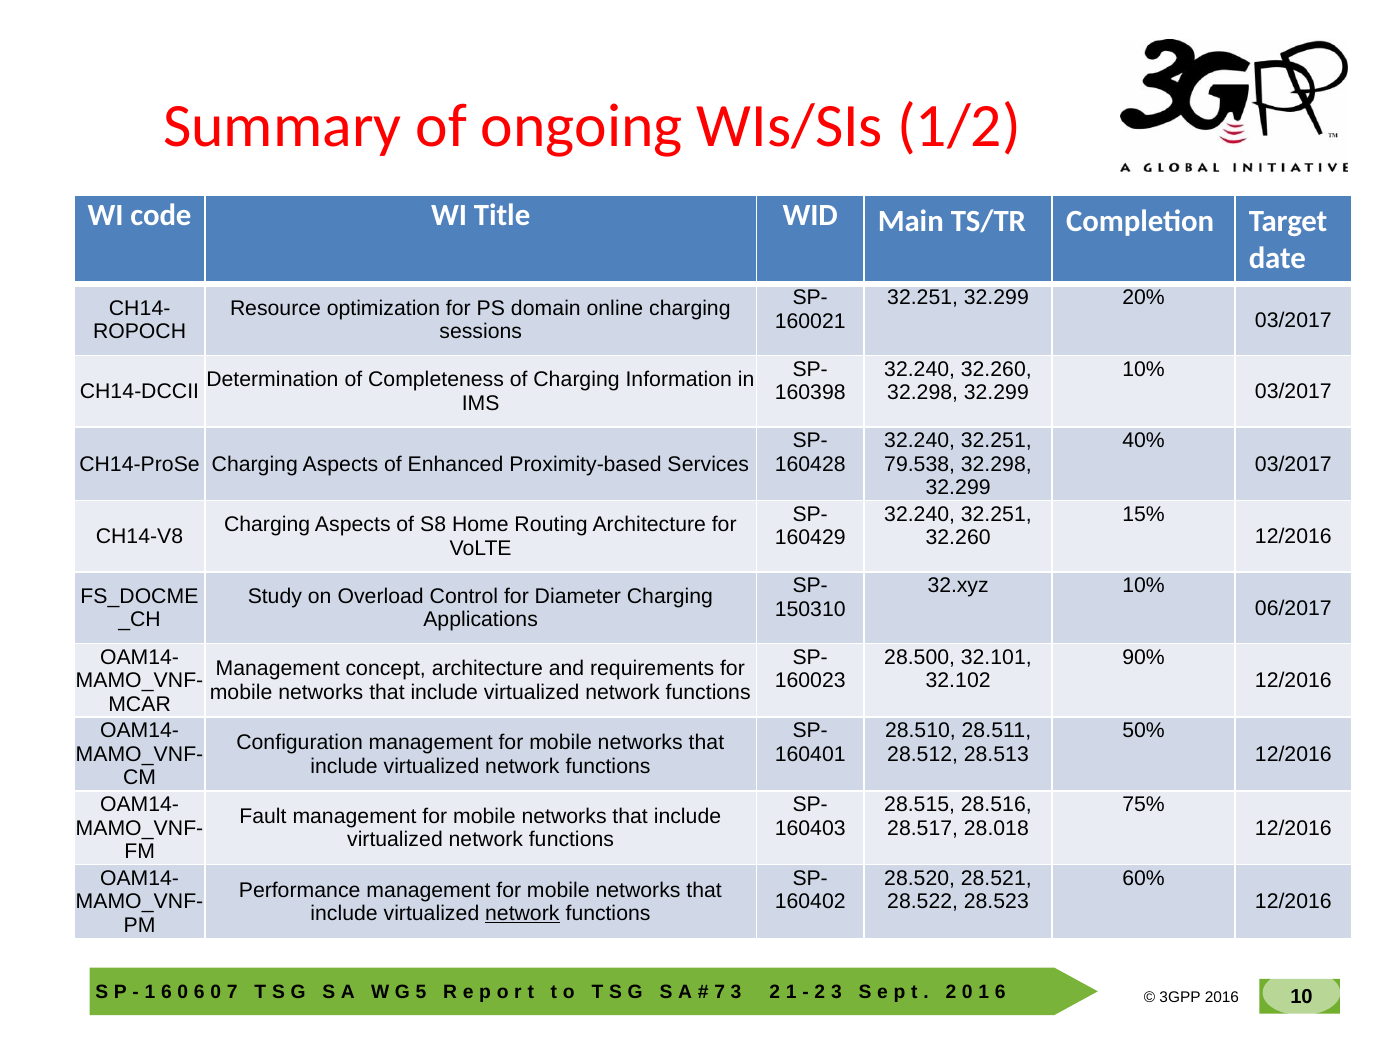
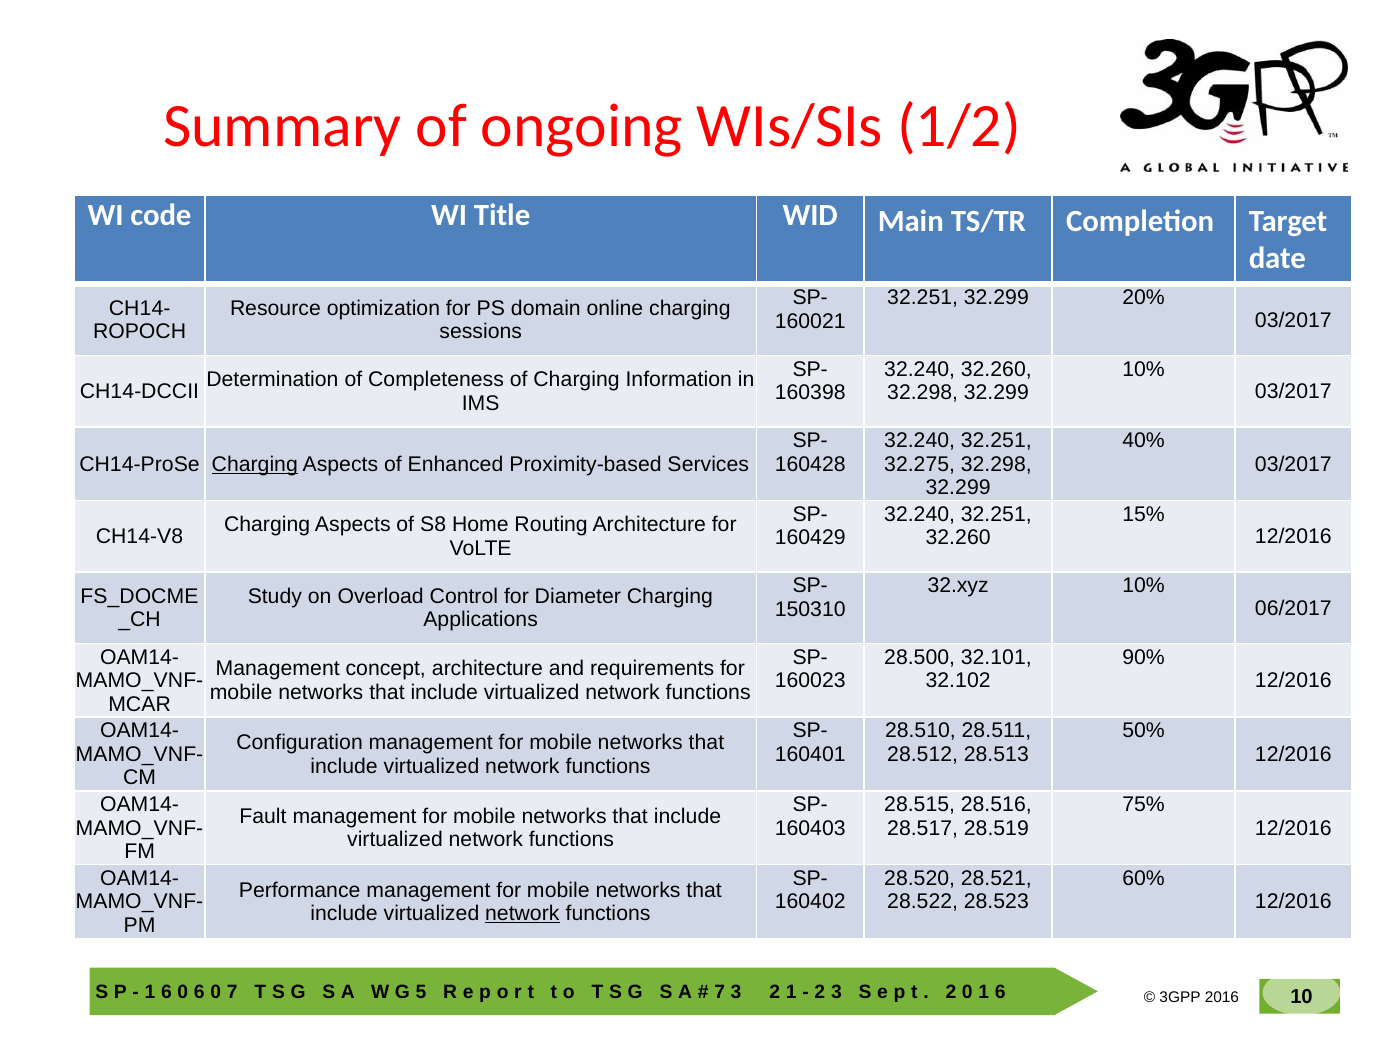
Charging at (255, 464) underline: none -> present
79.538: 79.538 -> 32.275
28.018: 28.018 -> 28.519
